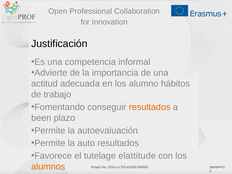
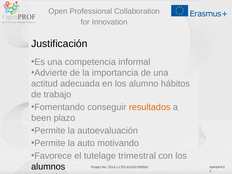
auto resultados: resultados -> motivando
elattitude: elattitude -> trimestral
alumnos colour: orange -> black
